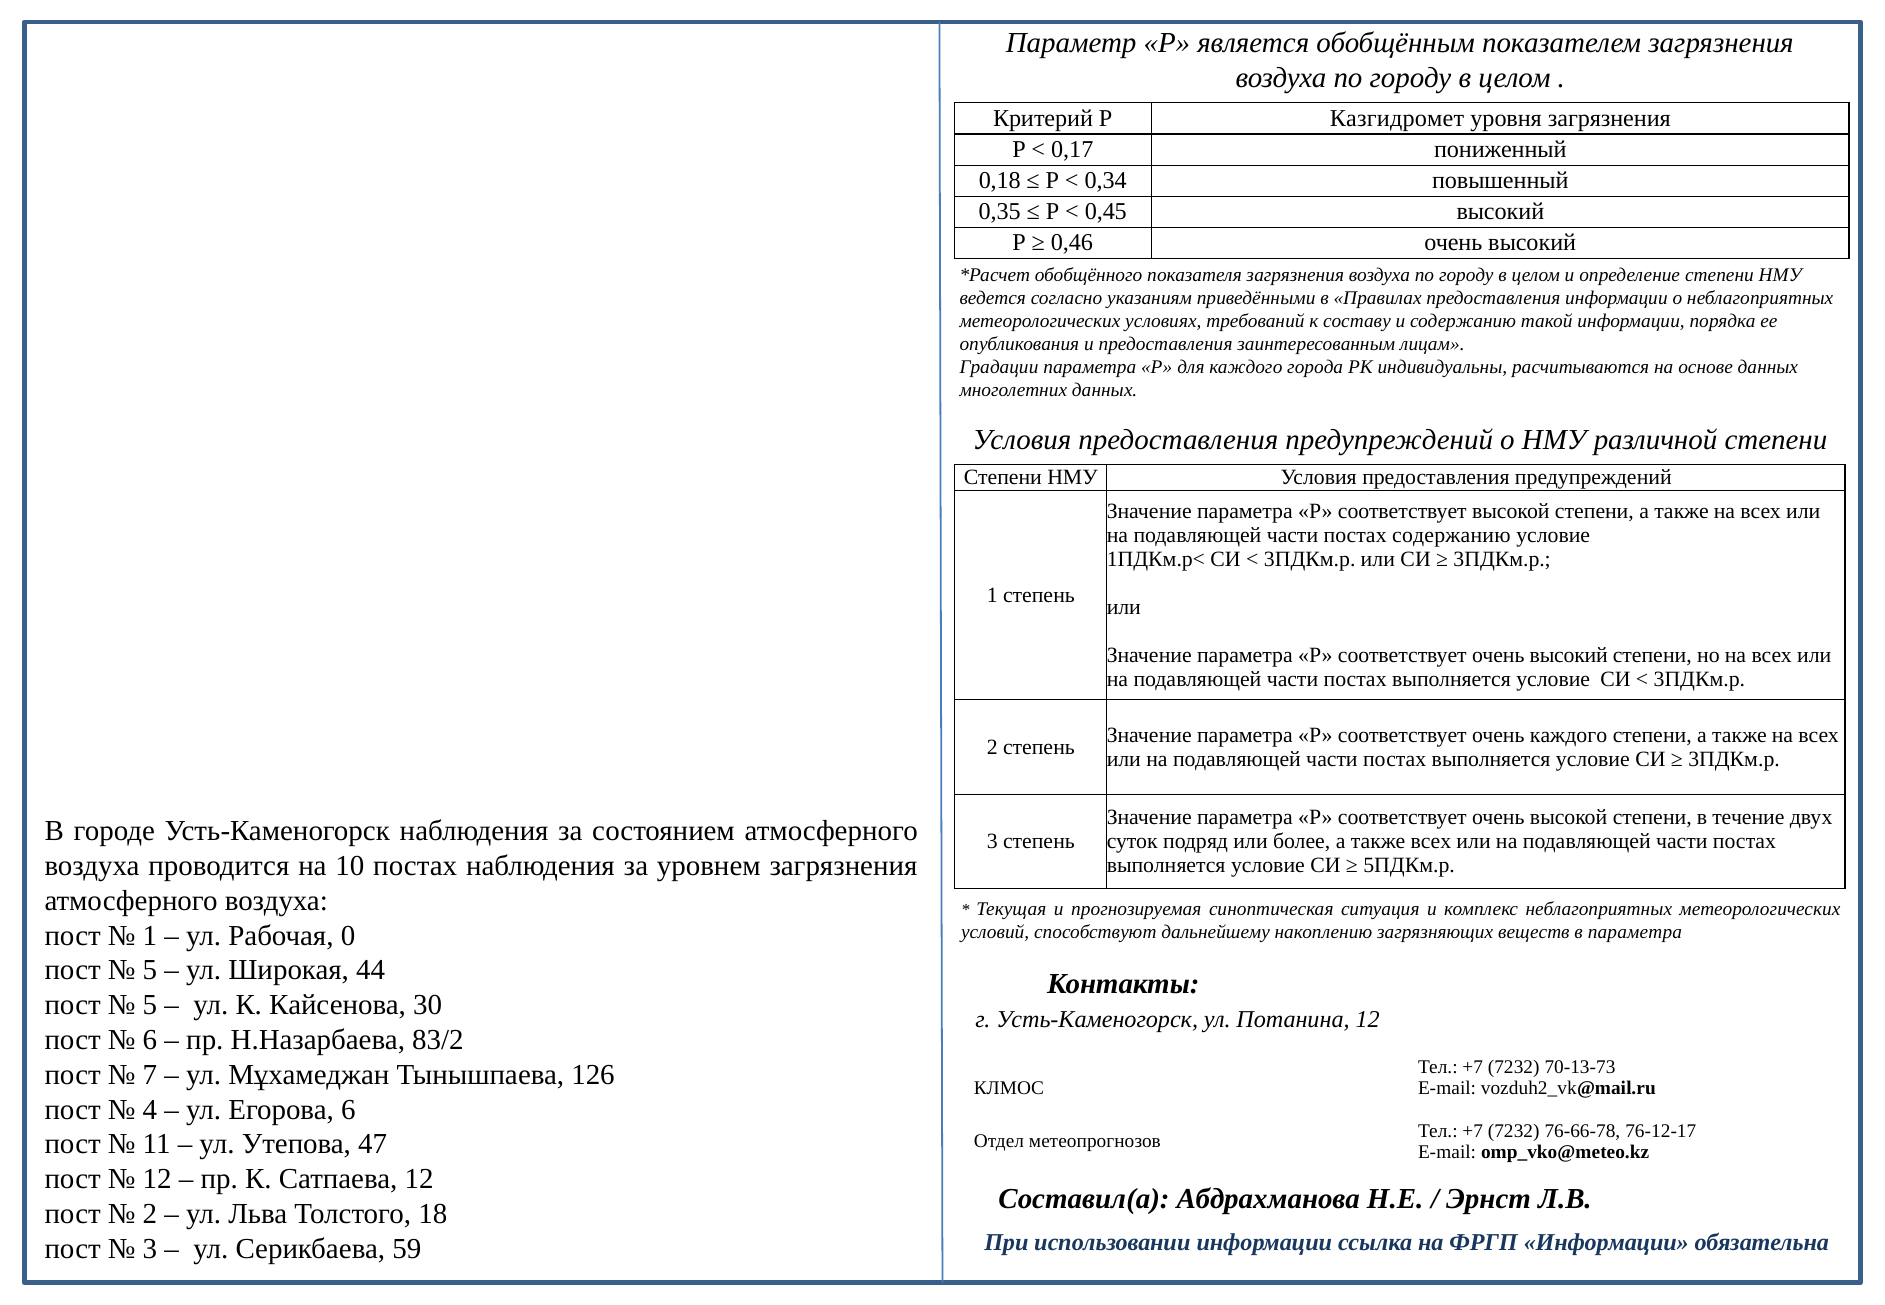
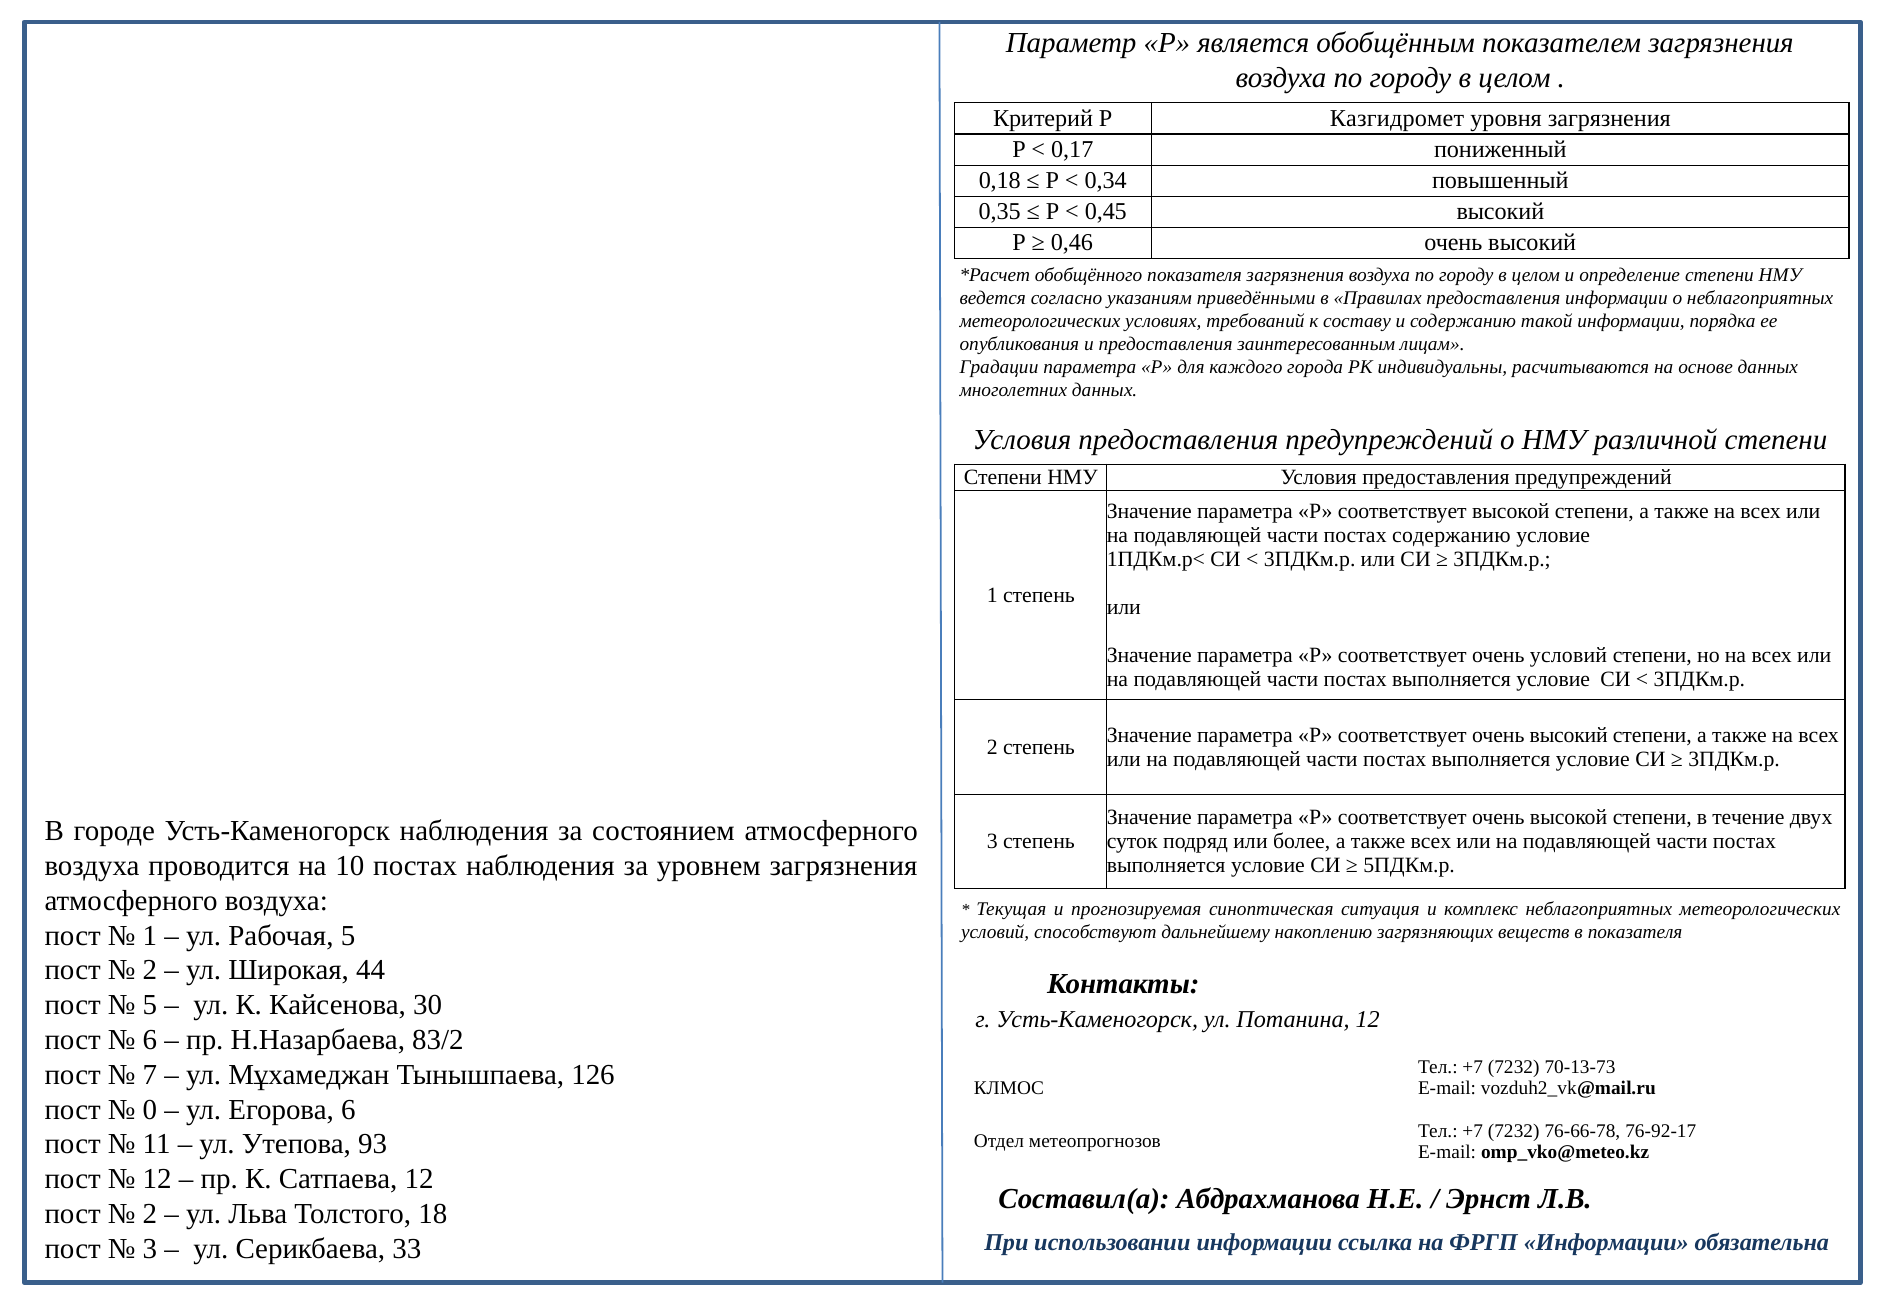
соответствует очень высокий: высокий -> условий
соответствует очень каждого: каждого -> высокий
Рабочая 0: 0 -> 5
в параметра: параметра -> показателя
5 at (150, 970): 5 -> 2
4: 4 -> 0
76-12-17: 76-12-17 -> 76-92-17
47: 47 -> 93
59: 59 -> 33
